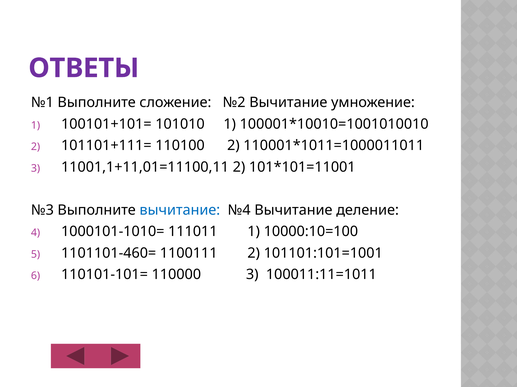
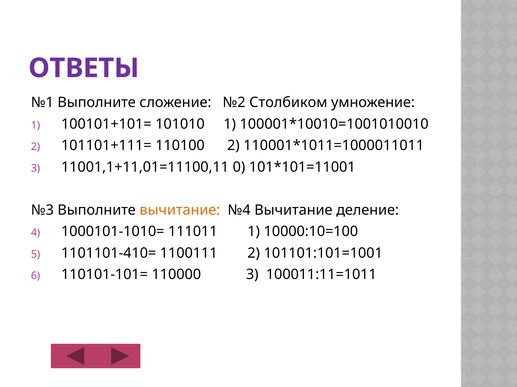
№2 Вычитание: Вычитание -> Столбиком
11001,1+11,01=11100,11 2: 2 -> 0
вычитание at (180, 210) colour: blue -> orange
1101101-460=: 1101101-460= -> 1101101-410=
